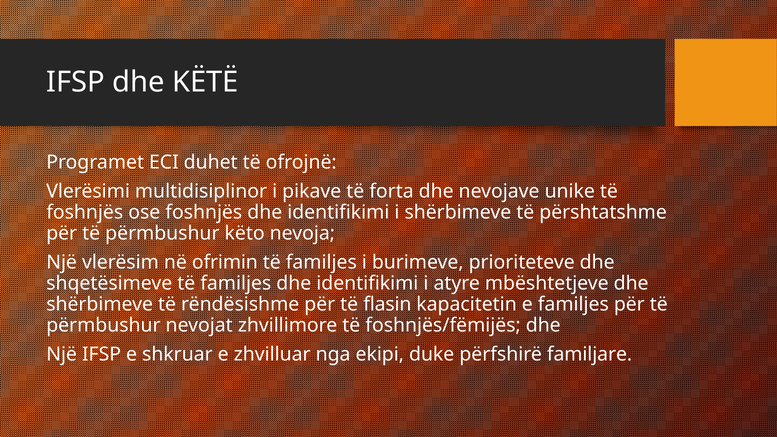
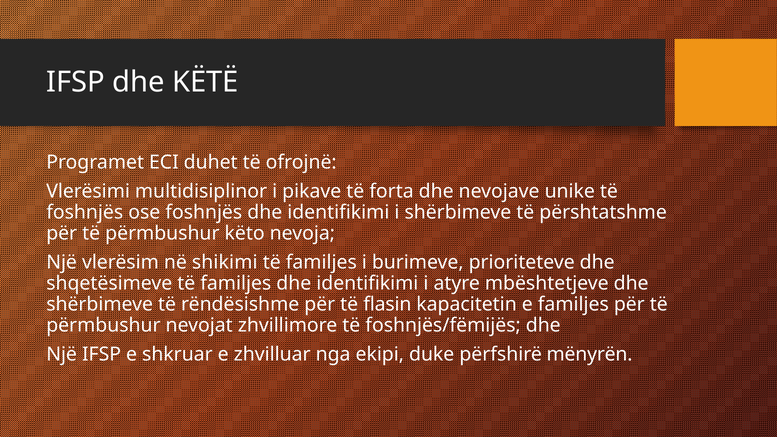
ofrimin: ofrimin -> shikimi
familjare: familjare -> mënyrën
